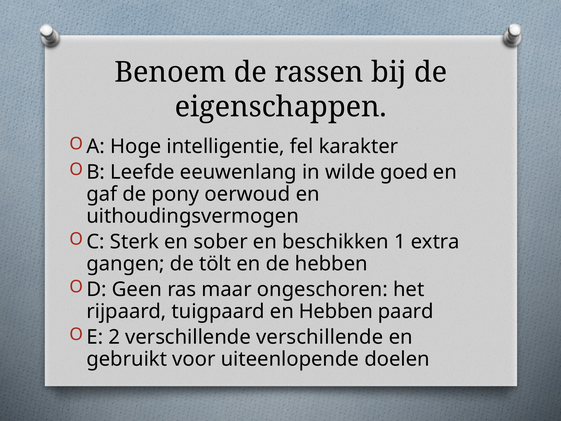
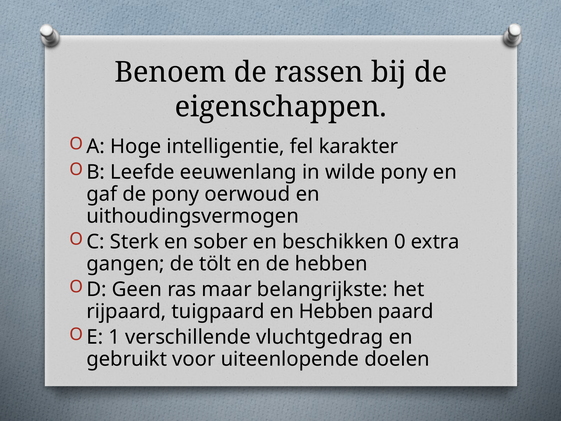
wilde goed: goed -> pony
1: 1 -> 0
ongeschoren: ongeschoren -> belangrijkste
2: 2 -> 1
verschillende verschillende: verschillende -> vluchtgedrag
